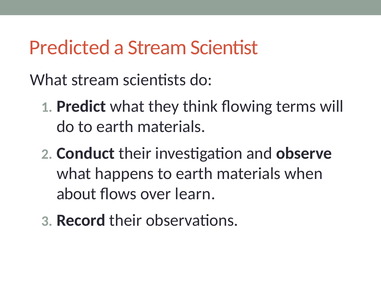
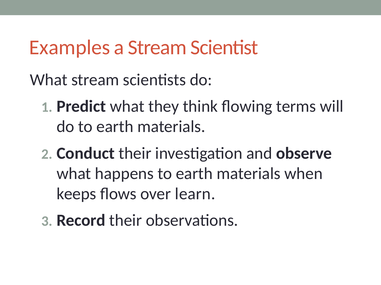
Predicted: Predicted -> Examples
about: about -> keeps
